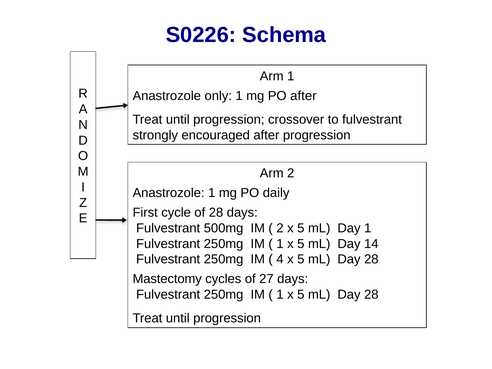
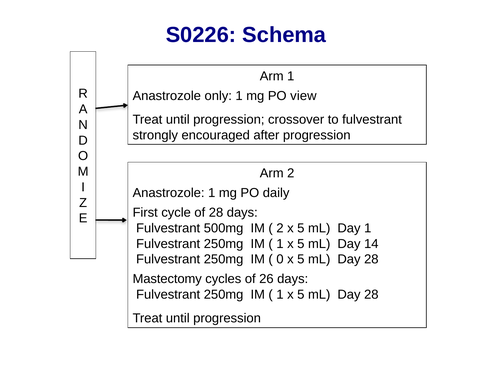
PO after: after -> view
4: 4 -> 0
27: 27 -> 26
